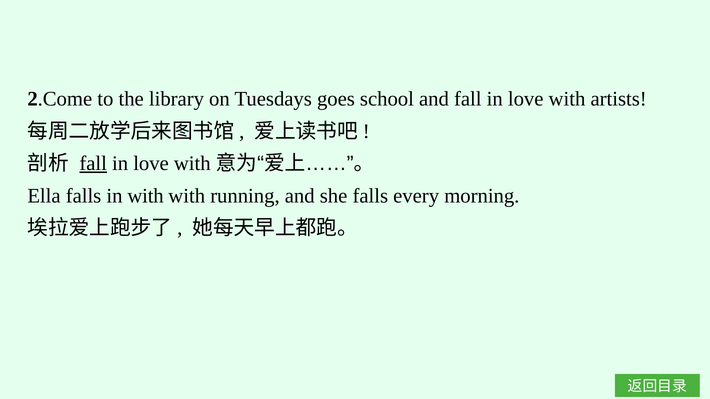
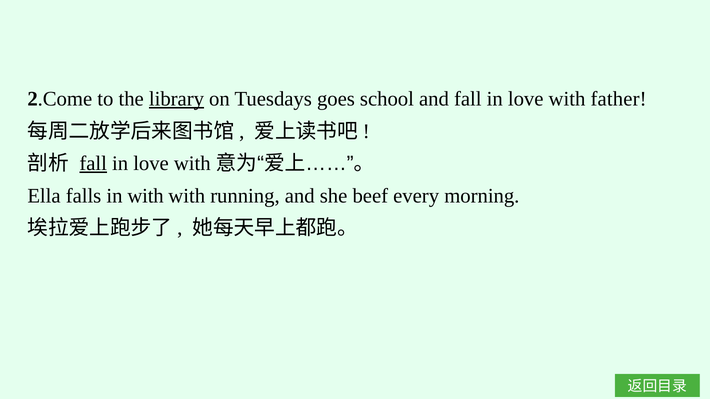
library underline: none -> present
artists: artists -> father
she falls: falls -> beef
